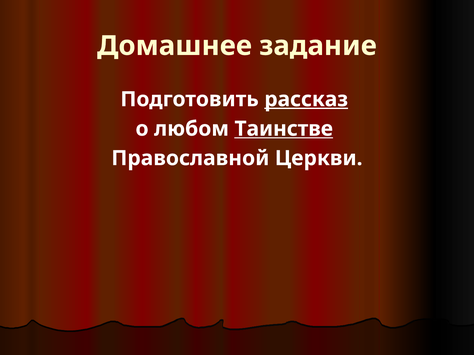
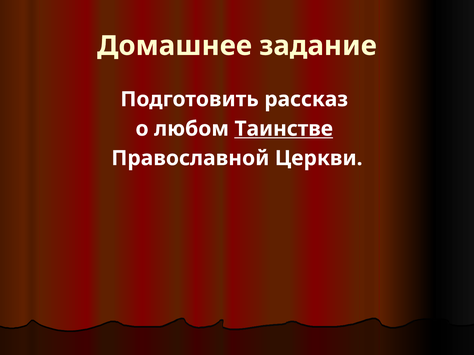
рассказ underline: present -> none
